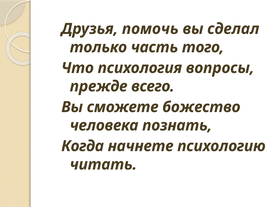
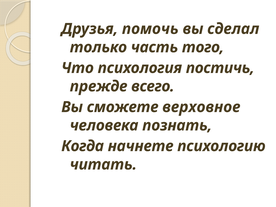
вопросы: вопросы -> постичь
божество: божество -> верховное
